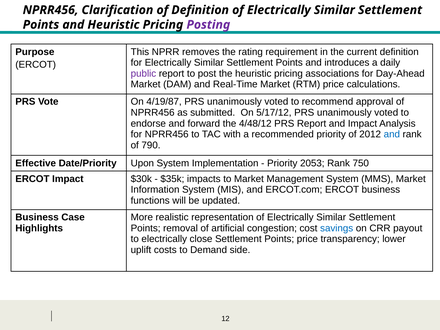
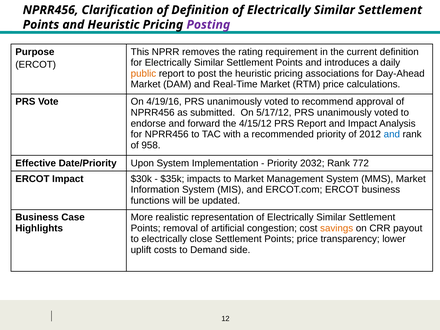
public colour: purple -> orange
4/19/87: 4/19/87 -> 4/19/16
4/48/12: 4/48/12 -> 4/15/12
790: 790 -> 958
2053: 2053 -> 2032
750: 750 -> 772
savings colour: blue -> orange
